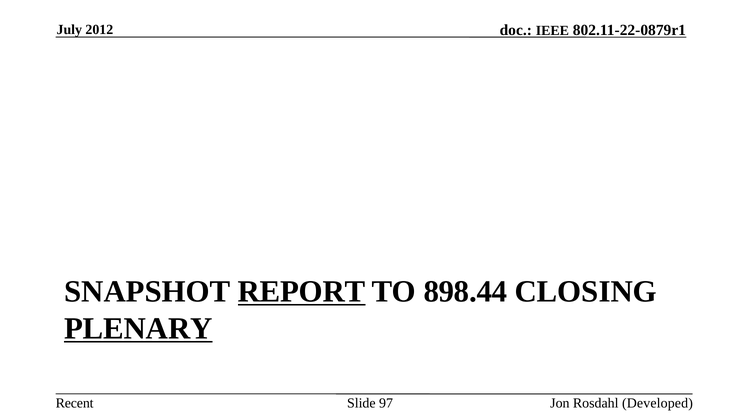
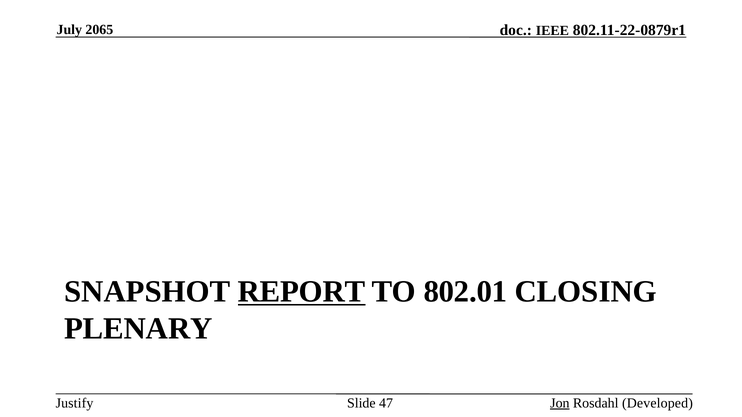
2012: 2012 -> 2065
898.44: 898.44 -> 802.01
PLENARY underline: present -> none
Recent: Recent -> Justify
97: 97 -> 47
Jon underline: none -> present
